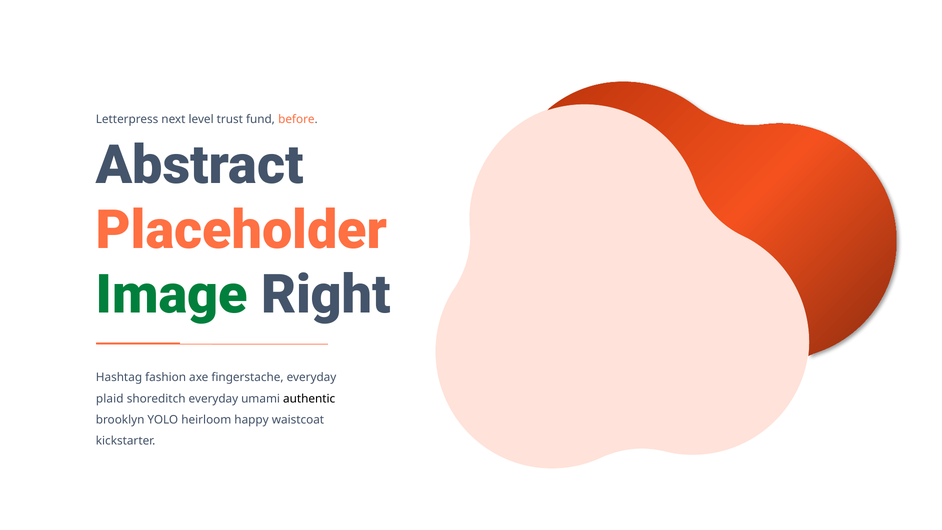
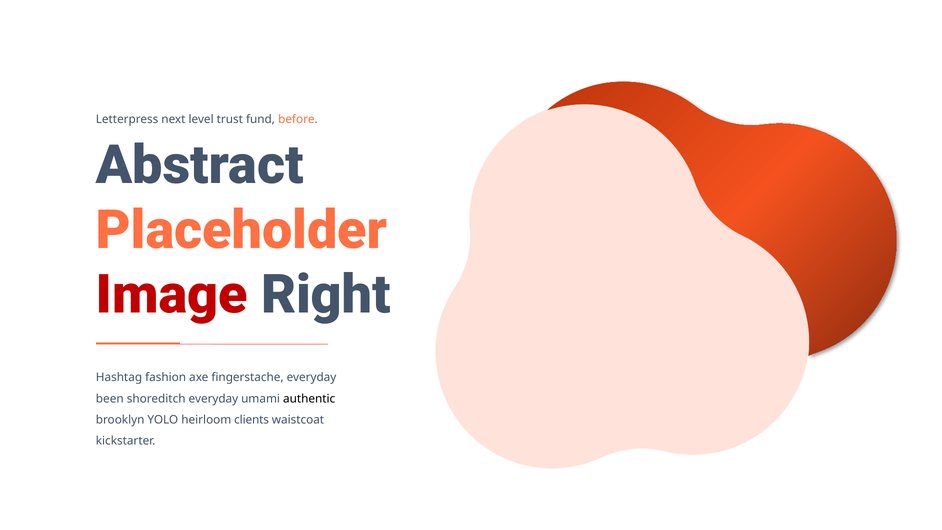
Image colour: green -> red
plaid: plaid -> been
happy: happy -> clients
